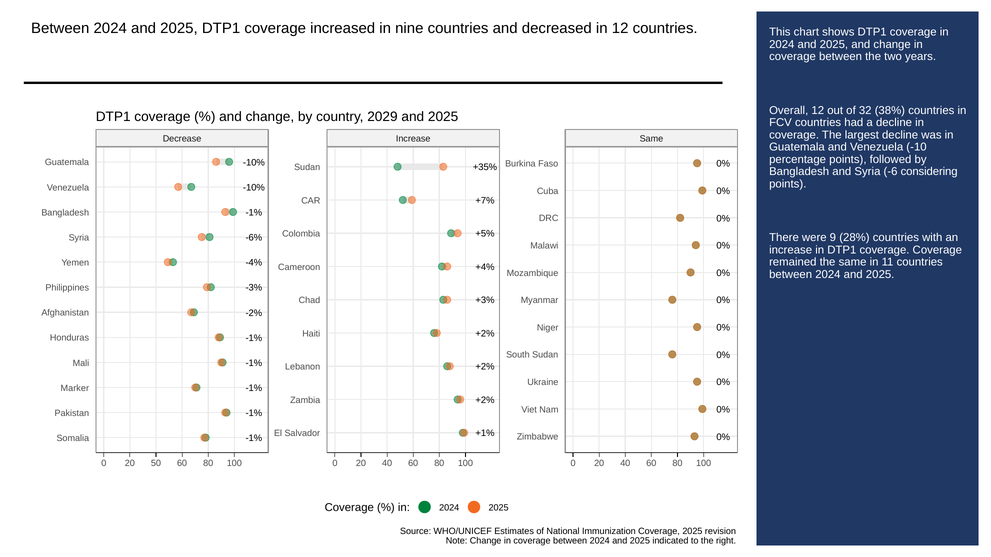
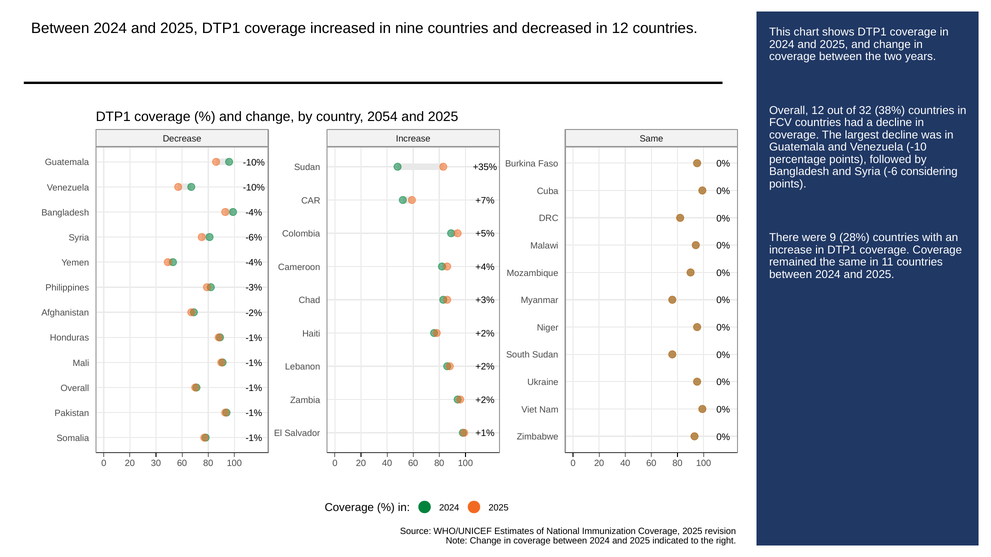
2029: 2029 -> 2054
-1% at (254, 213): -1% -> -4%
Marker at (75, 388): Marker -> Overall
50: 50 -> 30
